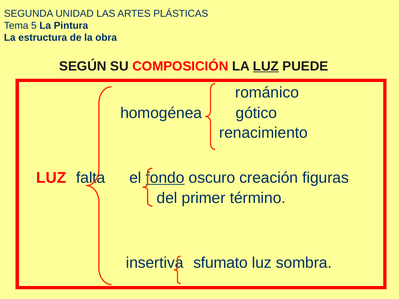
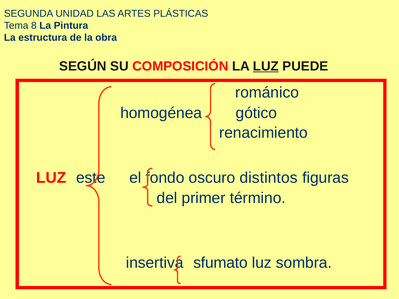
5: 5 -> 8
falta: falta -> este
fondo underline: present -> none
creación: creación -> distintos
